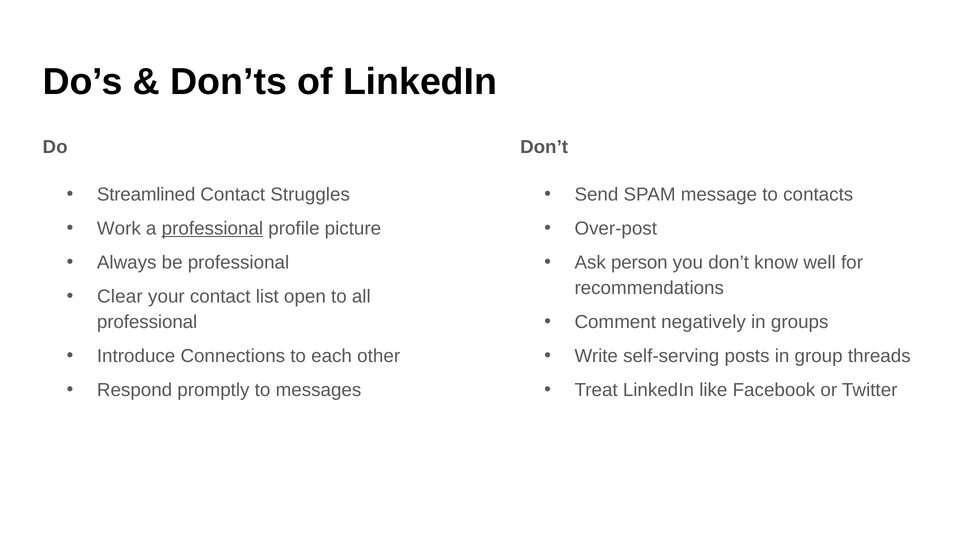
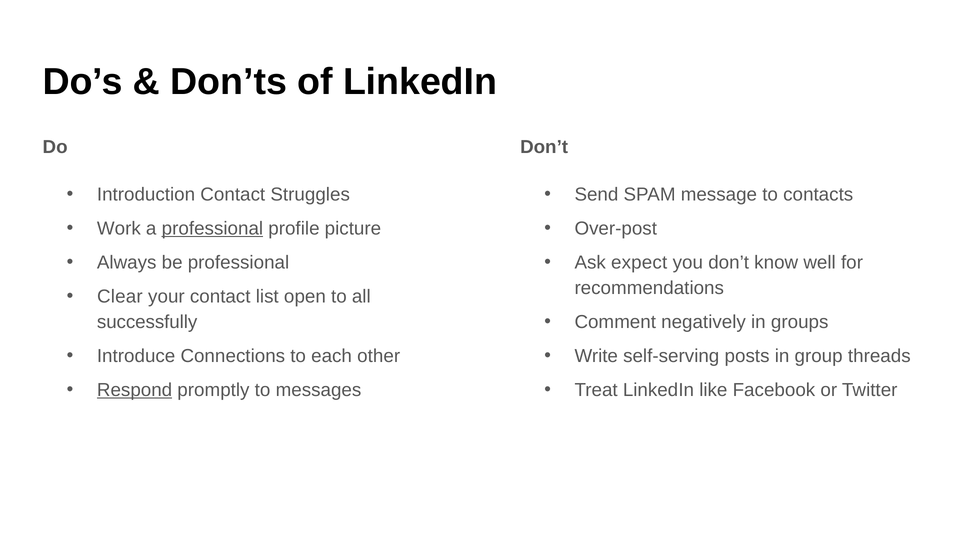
Streamlined: Streamlined -> Introduction
person: person -> expect
professional at (147, 322): professional -> successfully
Respond underline: none -> present
